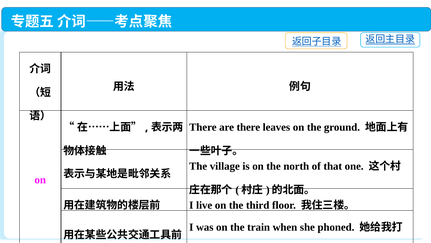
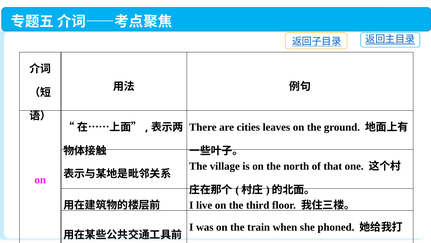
are there: there -> cities
